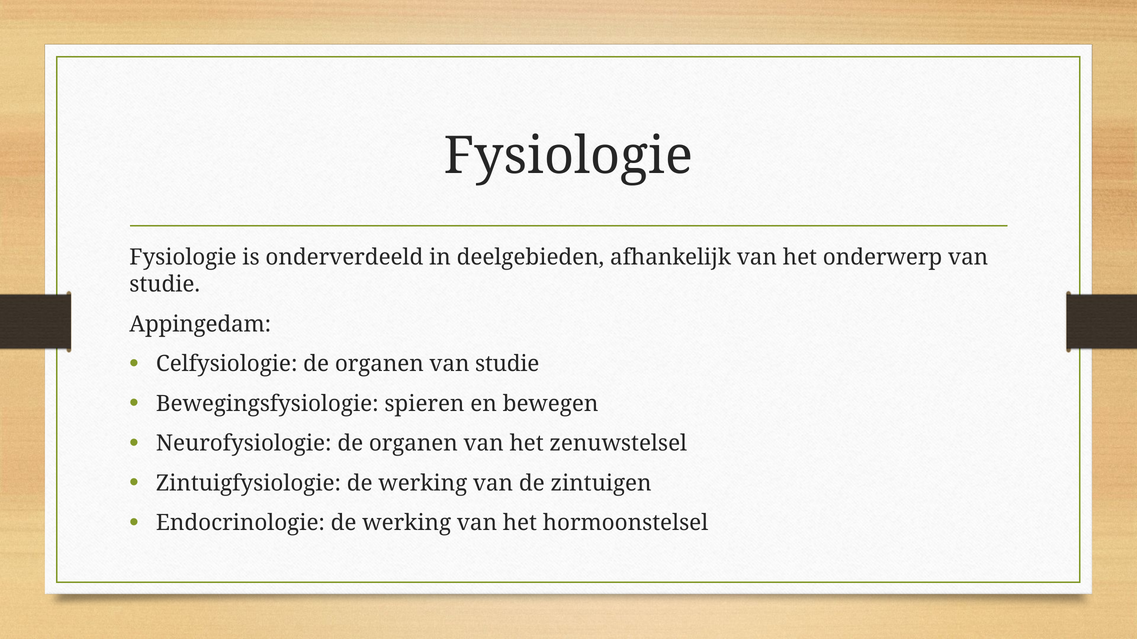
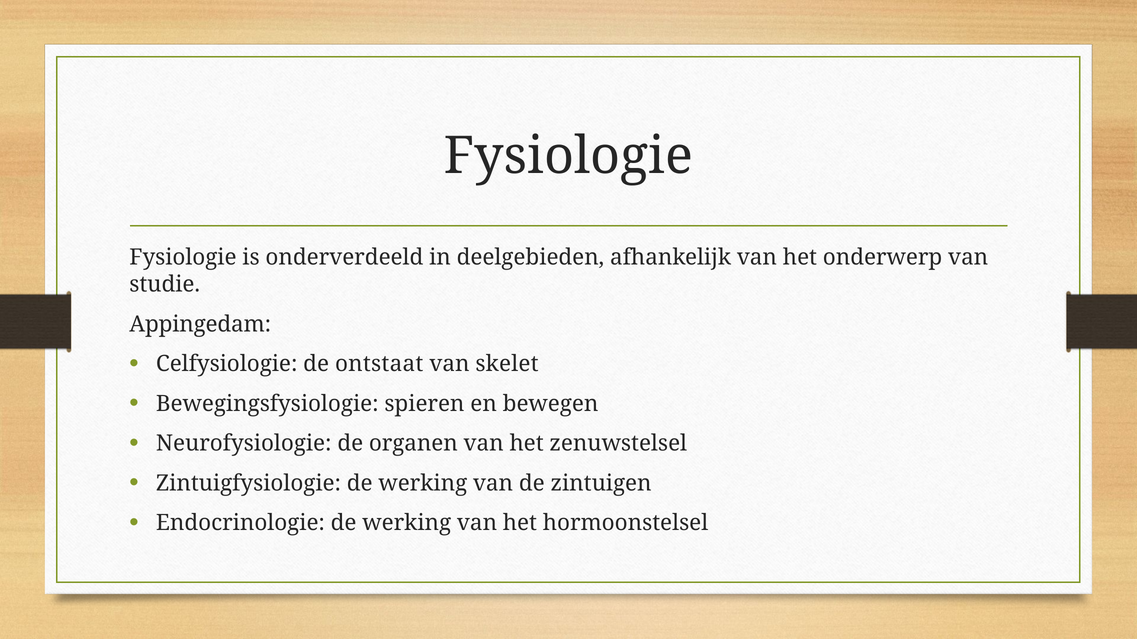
Celfysiologie de organen: organen -> ontstaat
studie at (507, 364): studie -> skelet
